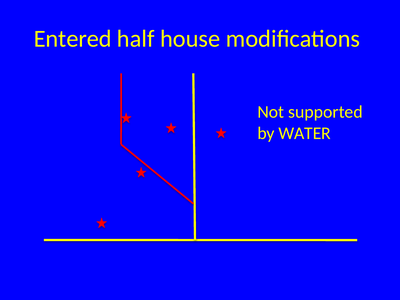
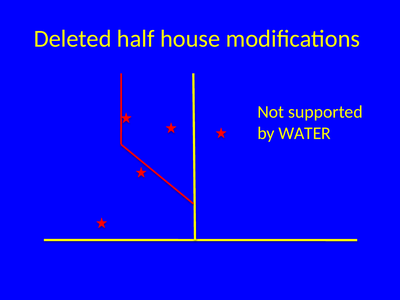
Entered: Entered -> Deleted
